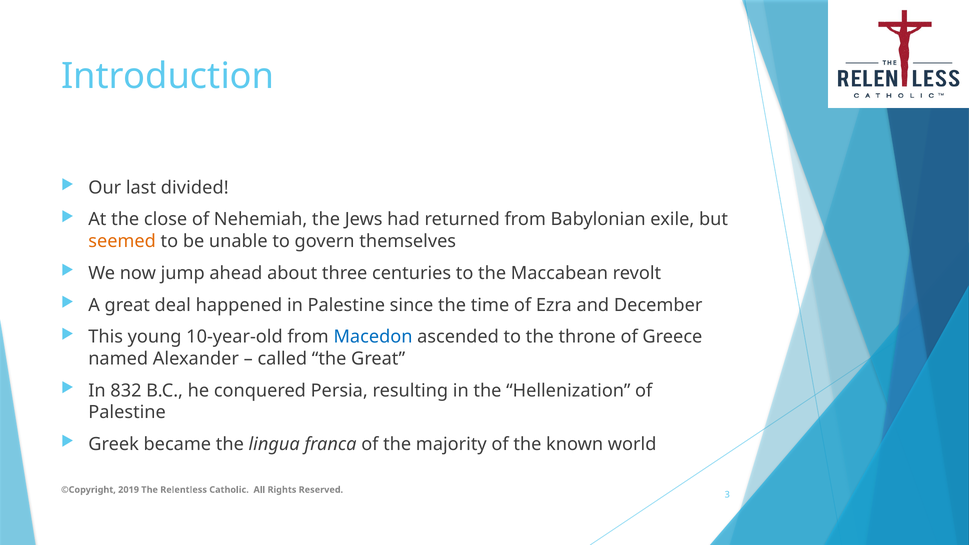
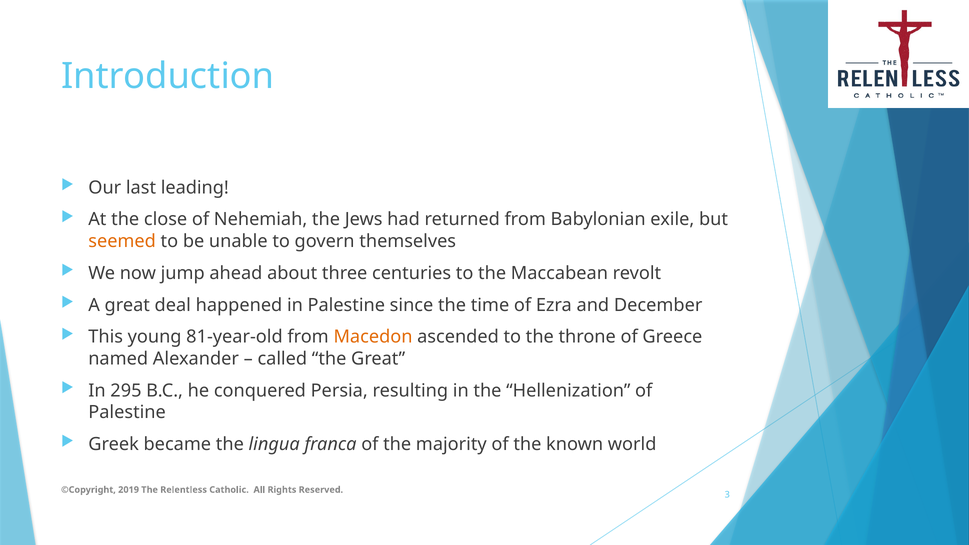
divided: divided -> leading
10-year-old: 10-year-old -> 81-year-old
Macedon colour: blue -> orange
832: 832 -> 295
